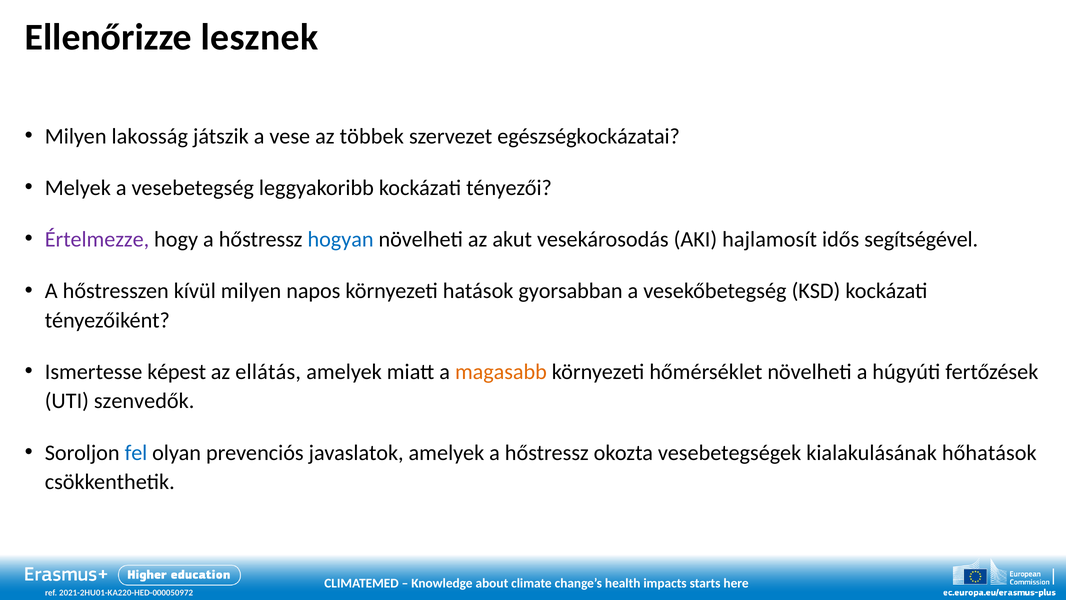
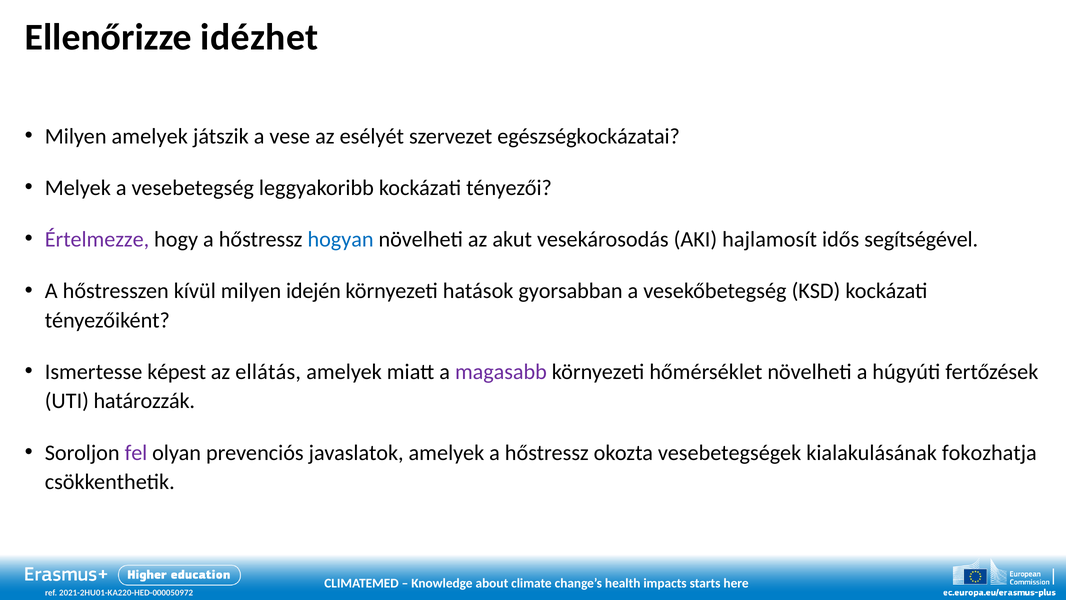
lesznek: lesznek -> idézhet
Milyen lakosság: lakosság -> amelyek
többek: többek -> esélyét
napos: napos -> idején
magasabb colour: orange -> purple
szenvedők: szenvedők -> határozzák
fel colour: blue -> purple
hőhatások: hőhatások -> fokozhatja
